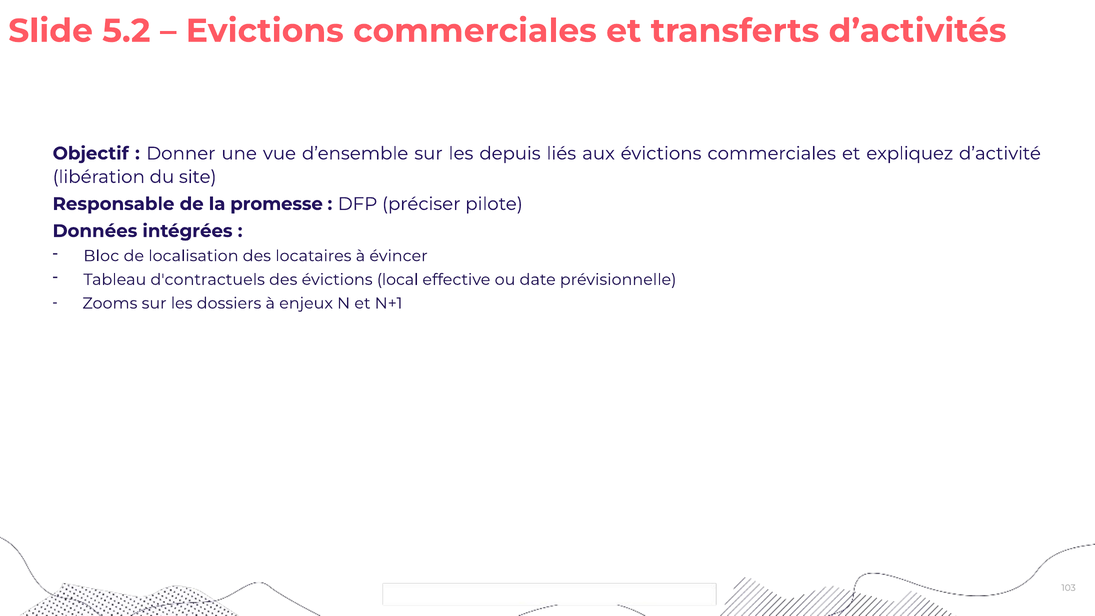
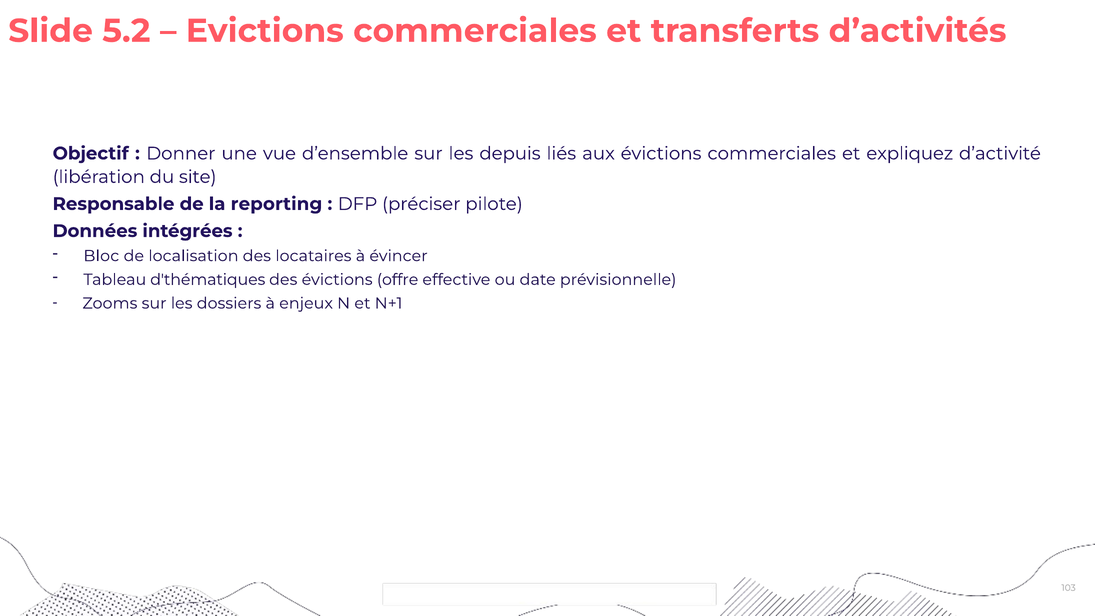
promesse: promesse -> reporting
d'contractuels: d'contractuels -> d'thématiques
local: local -> offre
